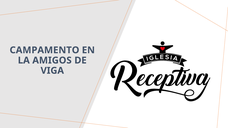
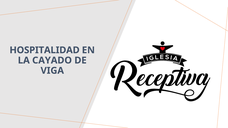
CAMPAMENTO: CAMPAMENTO -> HOSPITALIDAD
AMIGOS: AMIGOS -> CAYADO
